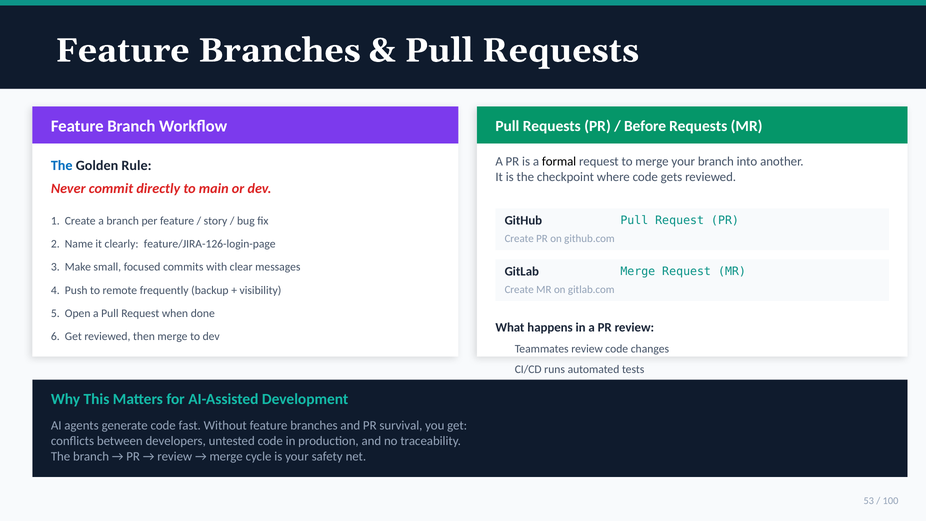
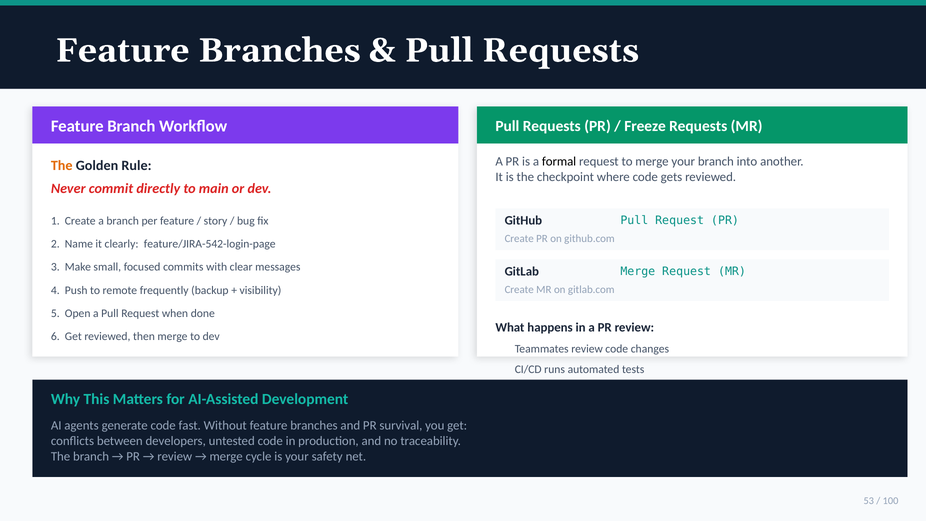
Before: Before -> Freeze
The at (62, 165) colour: blue -> orange
feature/JIRA-126-login-page: feature/JIRA-126-login-page -> feature/JIRA-542-login-page
